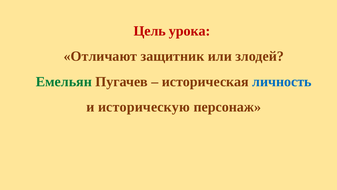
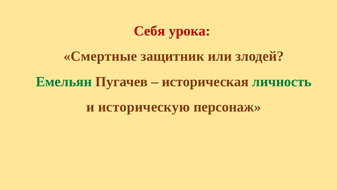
Цель: Цель -> Себя
Отличают: Отличают -> Смертные
личность colour: blue -> green
